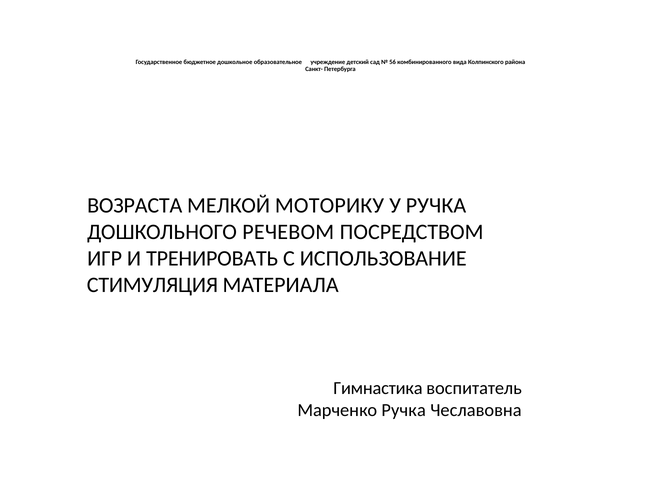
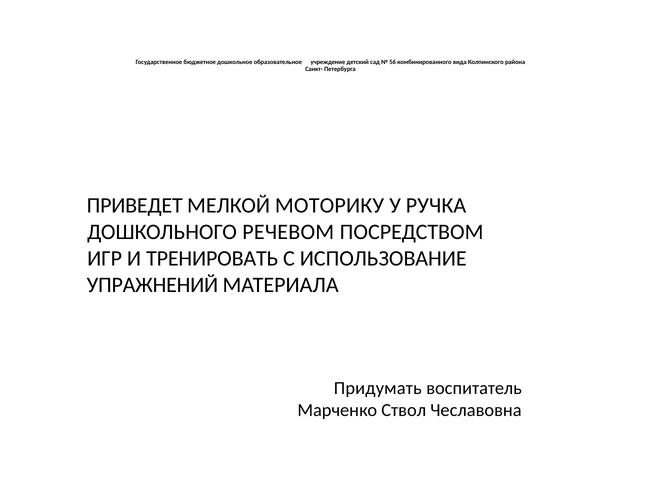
ВОЗРАСТА: ВОЗРАСТА -> ПРИВЕДЕТ
СТИМУЛЯЦИЯ: СТИМУЛЯЦИЯ -> УПРАЖНЕНИЙ
Гимнастика: Гимнастика -> Придумать
Марченко Ручка: Ручка -> Ствол
